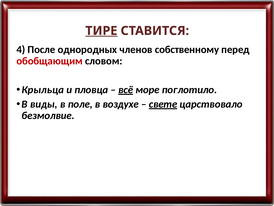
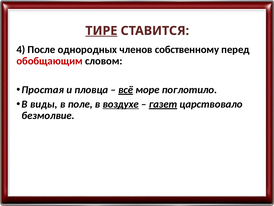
Крыльца: Крыльца -> Простая
воздухе underline: none -> present
свете: свете -> газет
